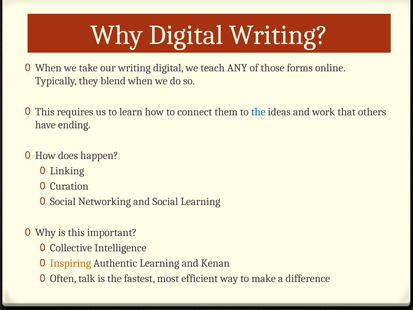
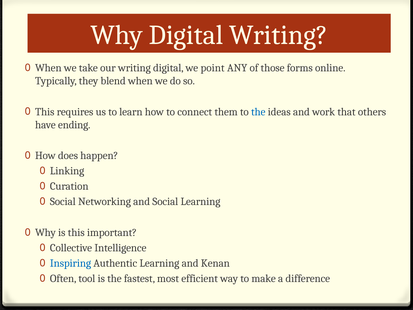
teach: teach -> point
Inspiring colour: orange -> blue
talk: talk -> tool
